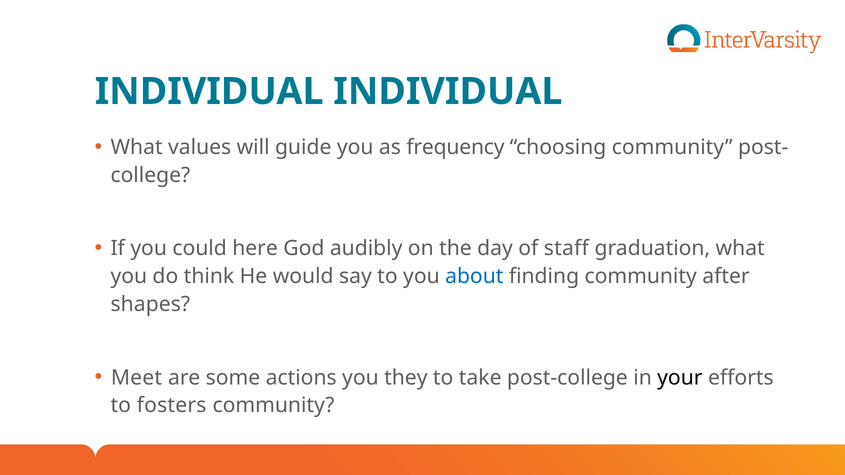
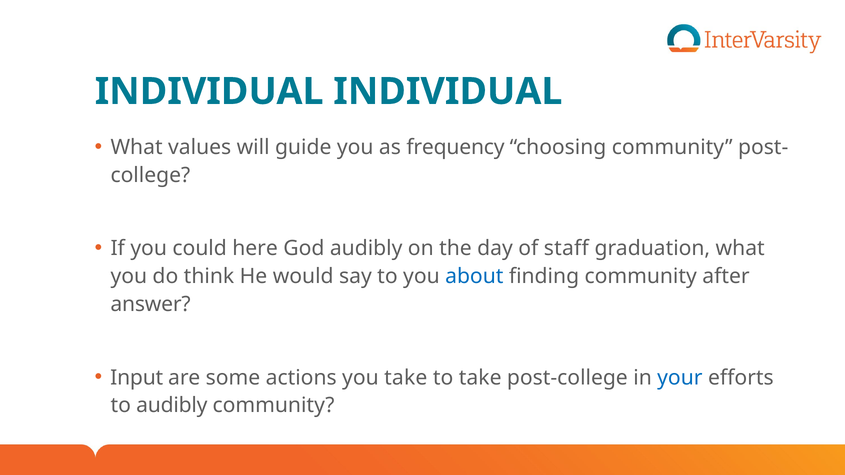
shapes: shapes -> answer
Meet: Meet -> Input
you they: they -> take
your colour: black -> blue
to fosters: fosters -> audibly
